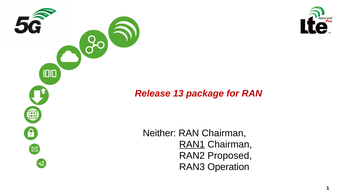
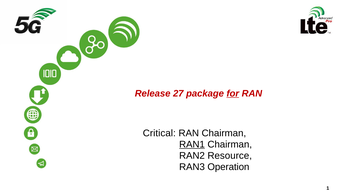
13: 13 -> 27
for underline: none -> present
Neither: Neither -> Critical
Proposed: Proposed -> Resource
